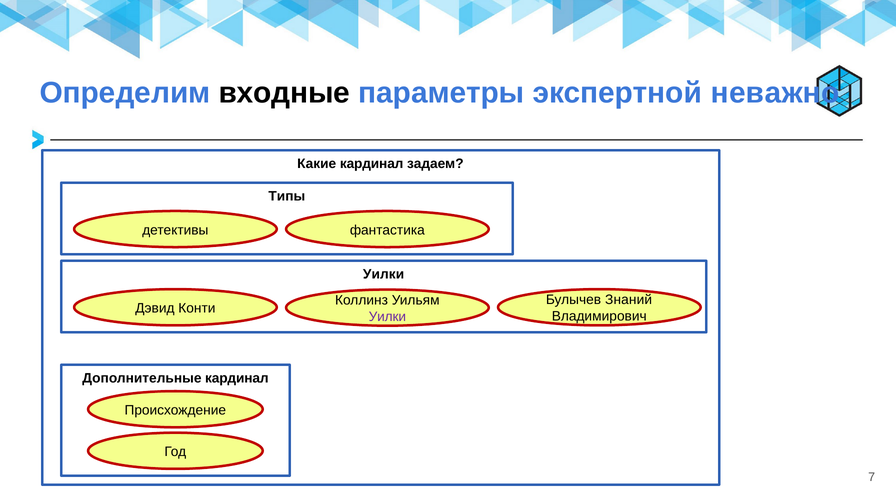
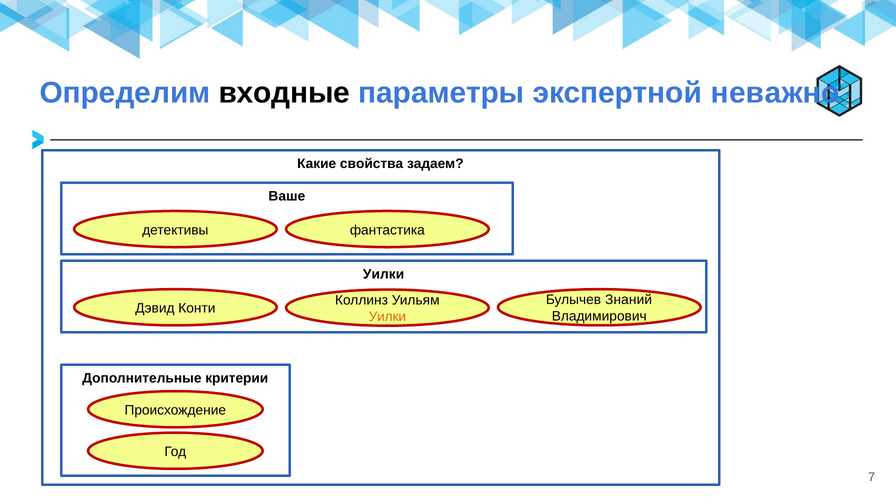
Какие кардинал: кардинал -> свойства
Типы: Типы -> Ваше
Уилки at (387, 317) colour: purple -> orange
Дополнительные кардинал: кардинал -> критерии
